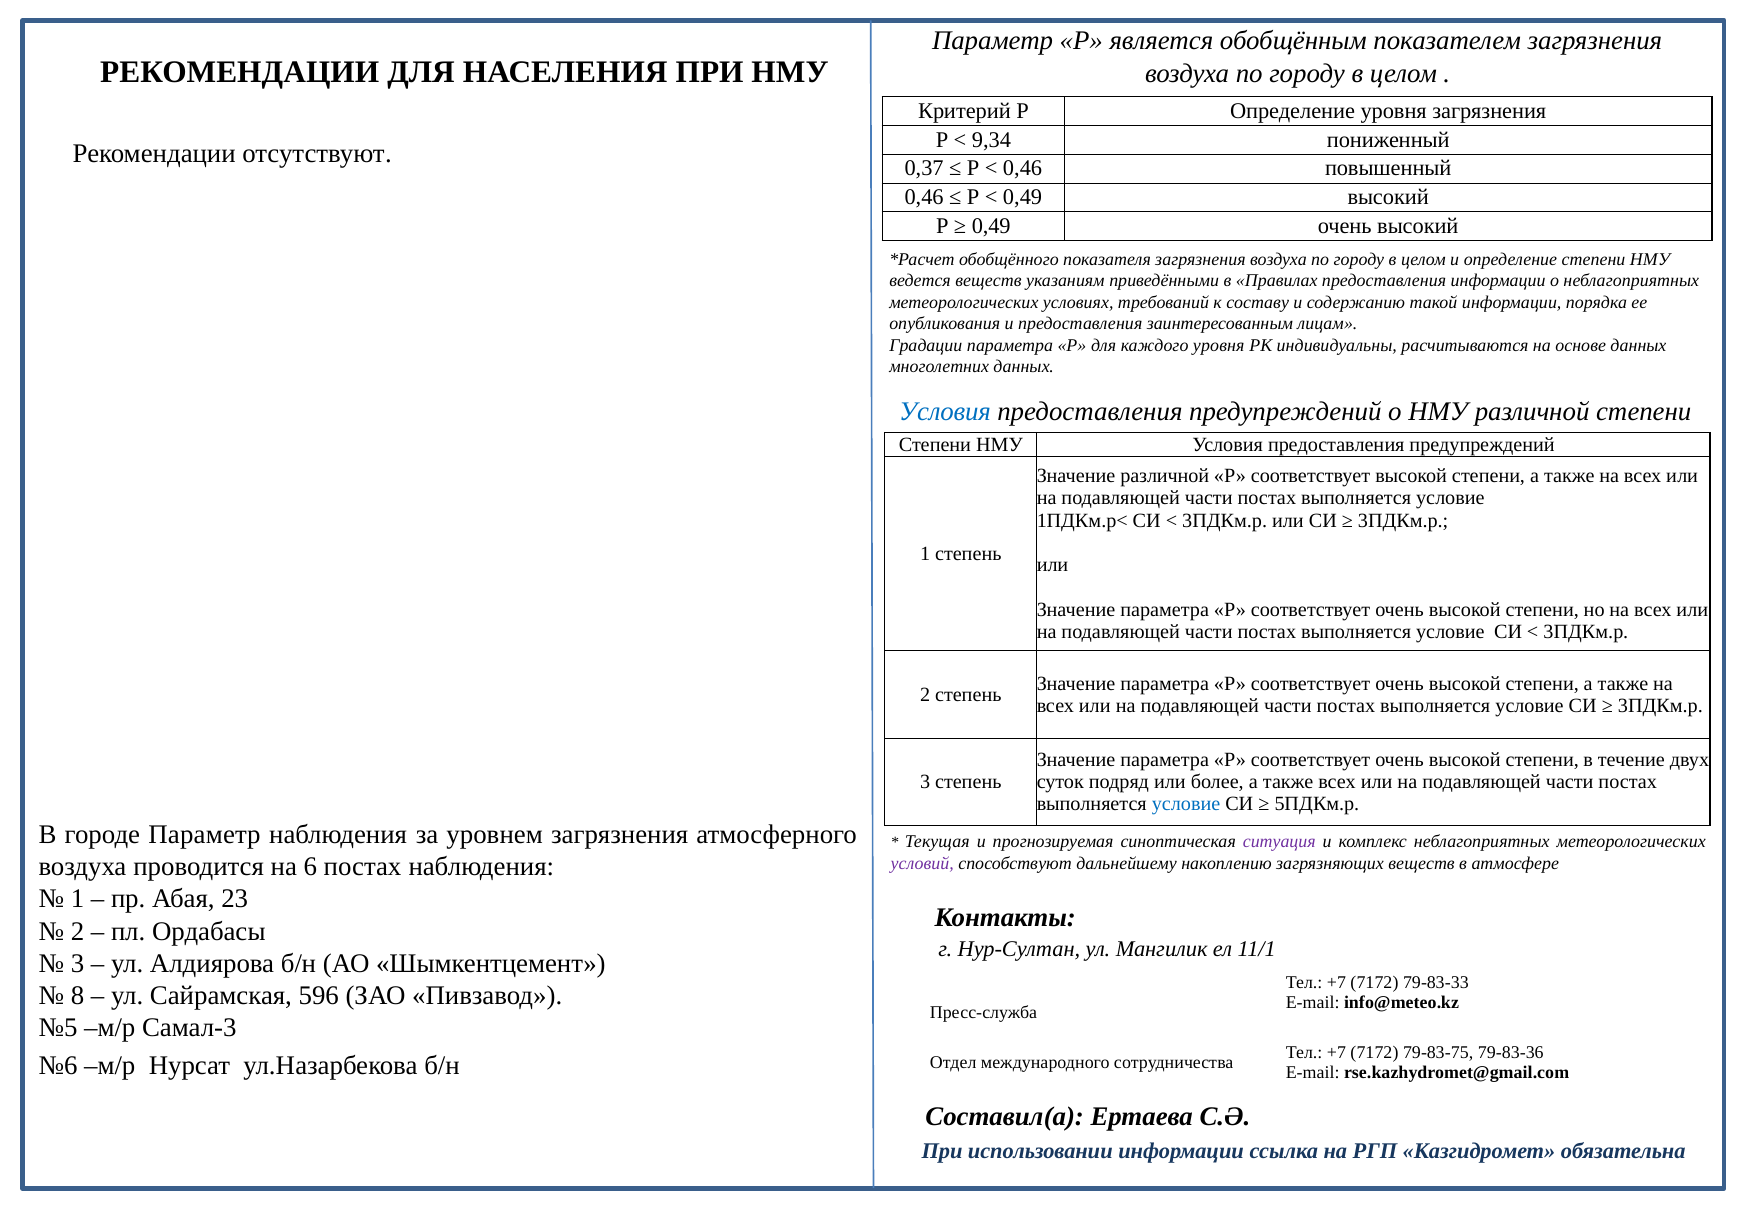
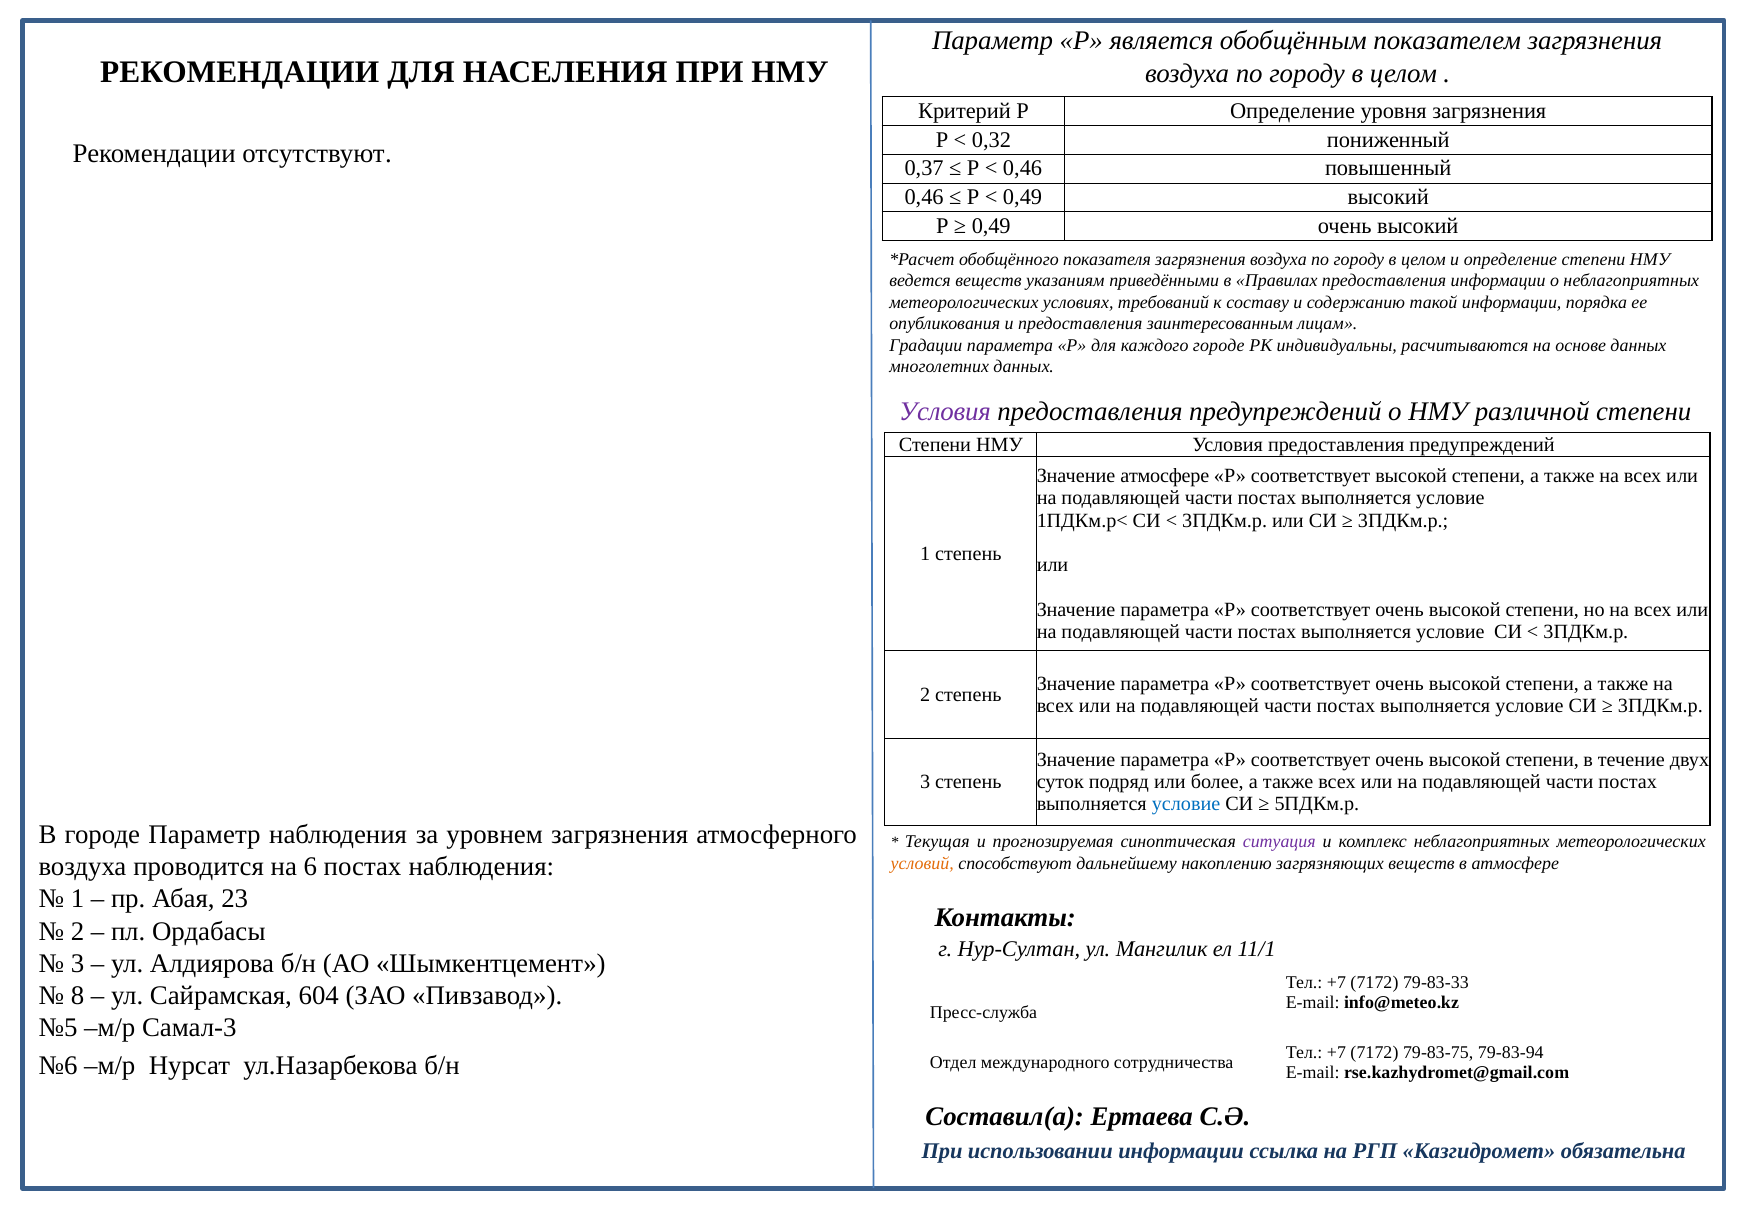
9,34: 9,34 -> 0,32
каждого уровня: уровня -> городе
Условия at (945, 412) colour: blue -> purple
Значение различной: различной -> атмосфере
условий colour: purple -> orange
596: 596 -> 604
79-83-36: 79-83-36 -> 79-83-94
